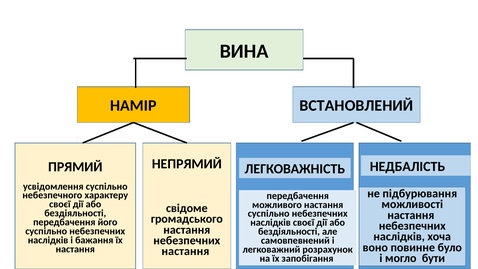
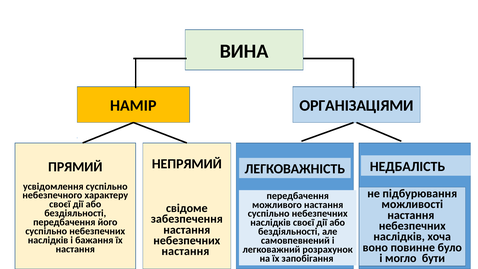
ВСТАНОВЛЕНИЙ: ВСТАНОВЛЕНИЙ -> ОРГАНІЗАЦІЯМИ
громадського: громадського -> забезпечення
